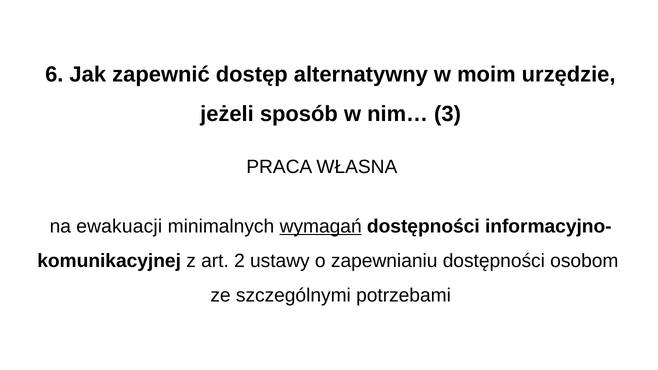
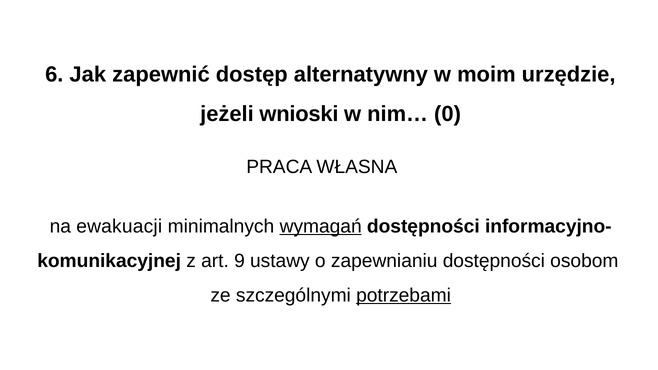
sposób: sposób -> wnioski
3: 3 -> 0
2: 2 -> 9
potrzebami underline: none -> present
